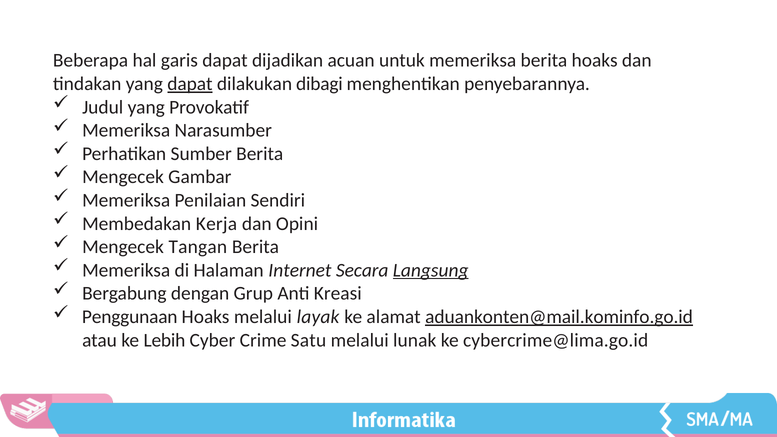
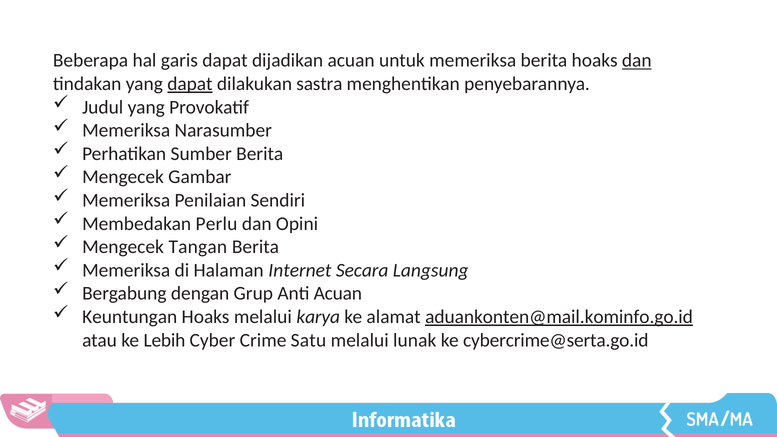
dan at (637, 61) underline: none -> present
dibagi: dibagi -> sastra
Kerja: Kerja -> Perlu
Langsung underline: present -> none
Anti Kreasi: Kreasi -> Acuan
Penggunaan: Penggunaan -> Keuntungan
layak: layak -> karya
cybercrime@lima.go.id: cybercrime@lima.go.id -> cybercrime@serta.go.id
